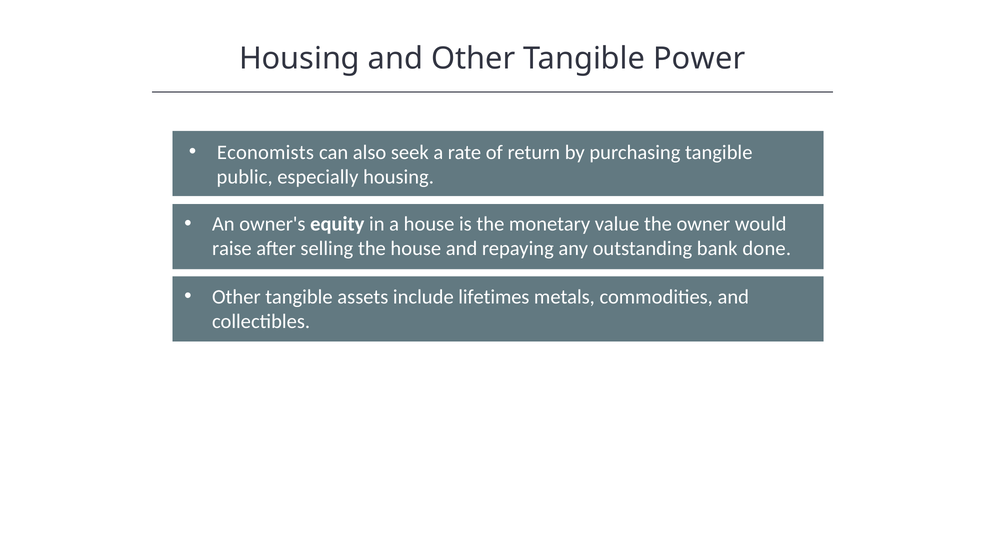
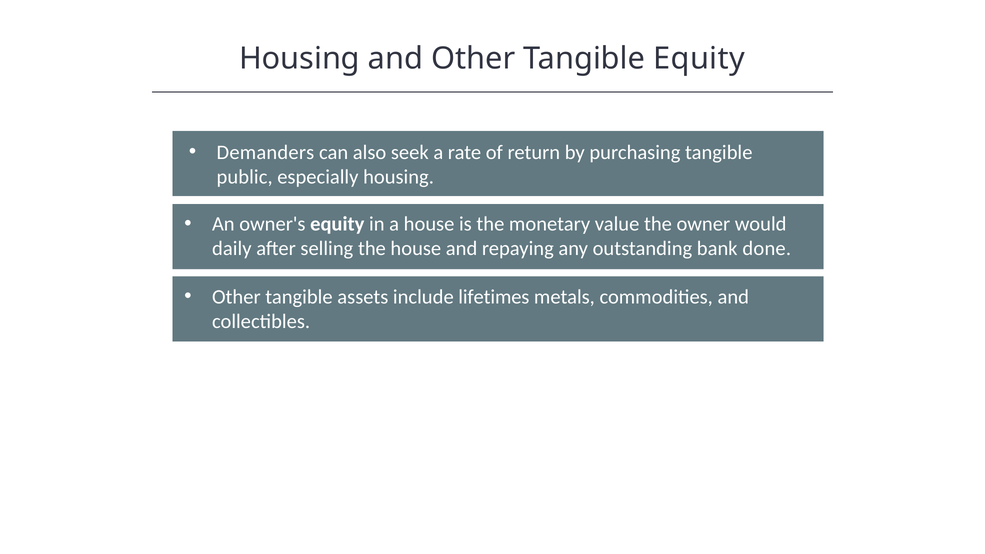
Tangible Power: Power -> Equity
Economists: Economists -> Demanders
raise: raise -> daily
